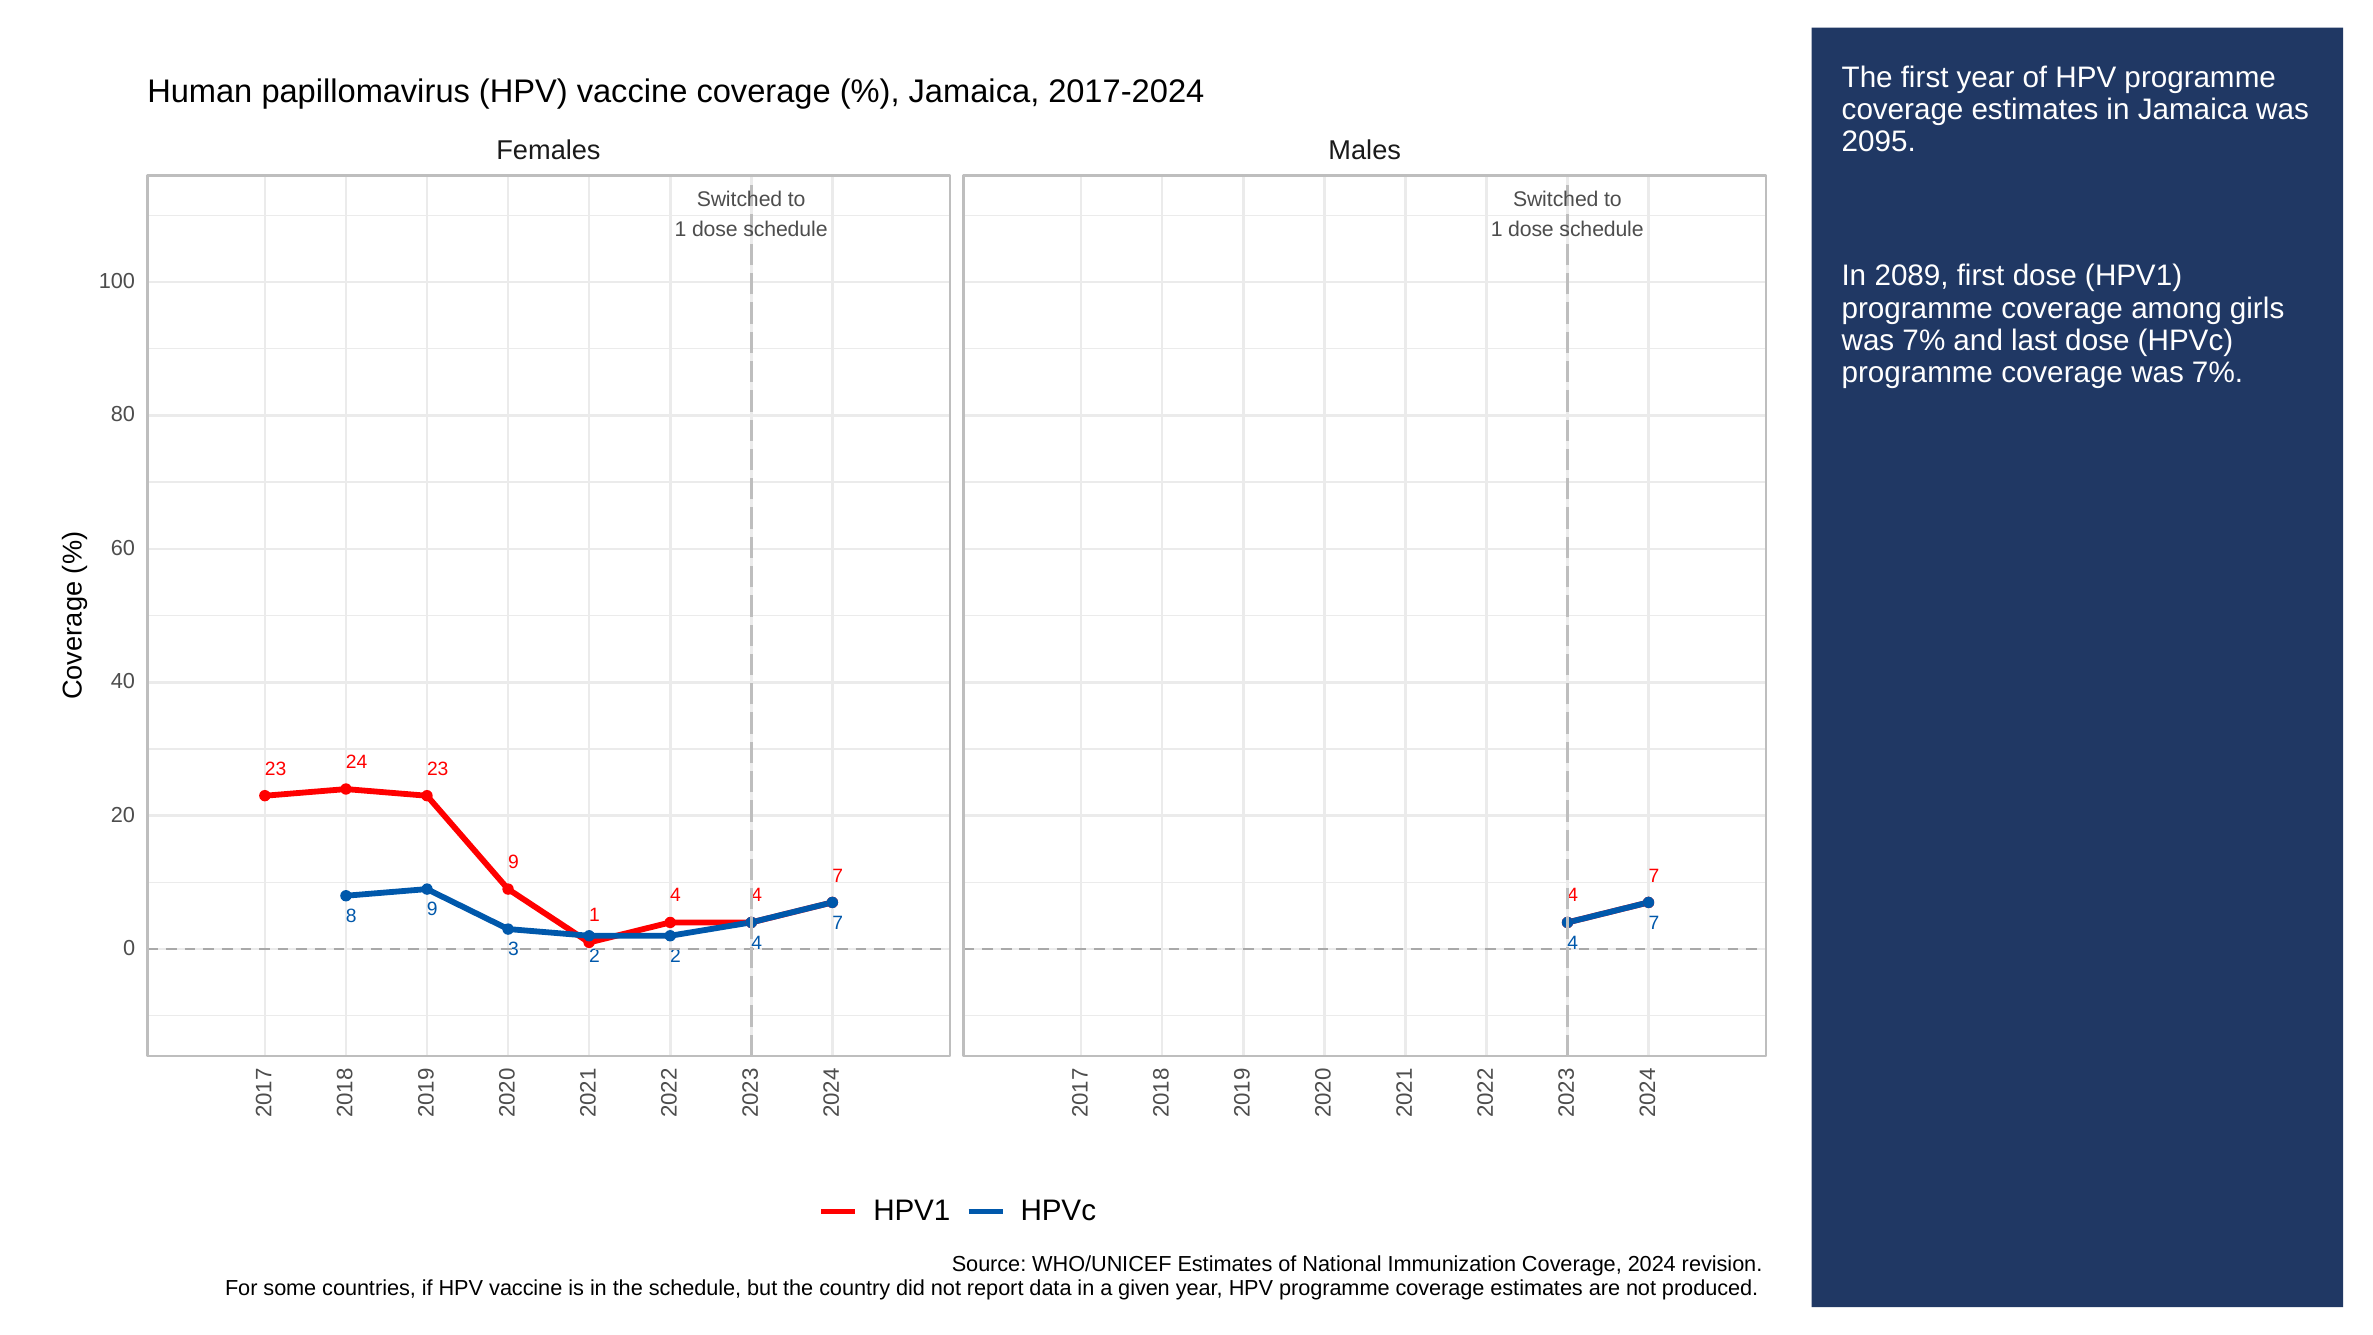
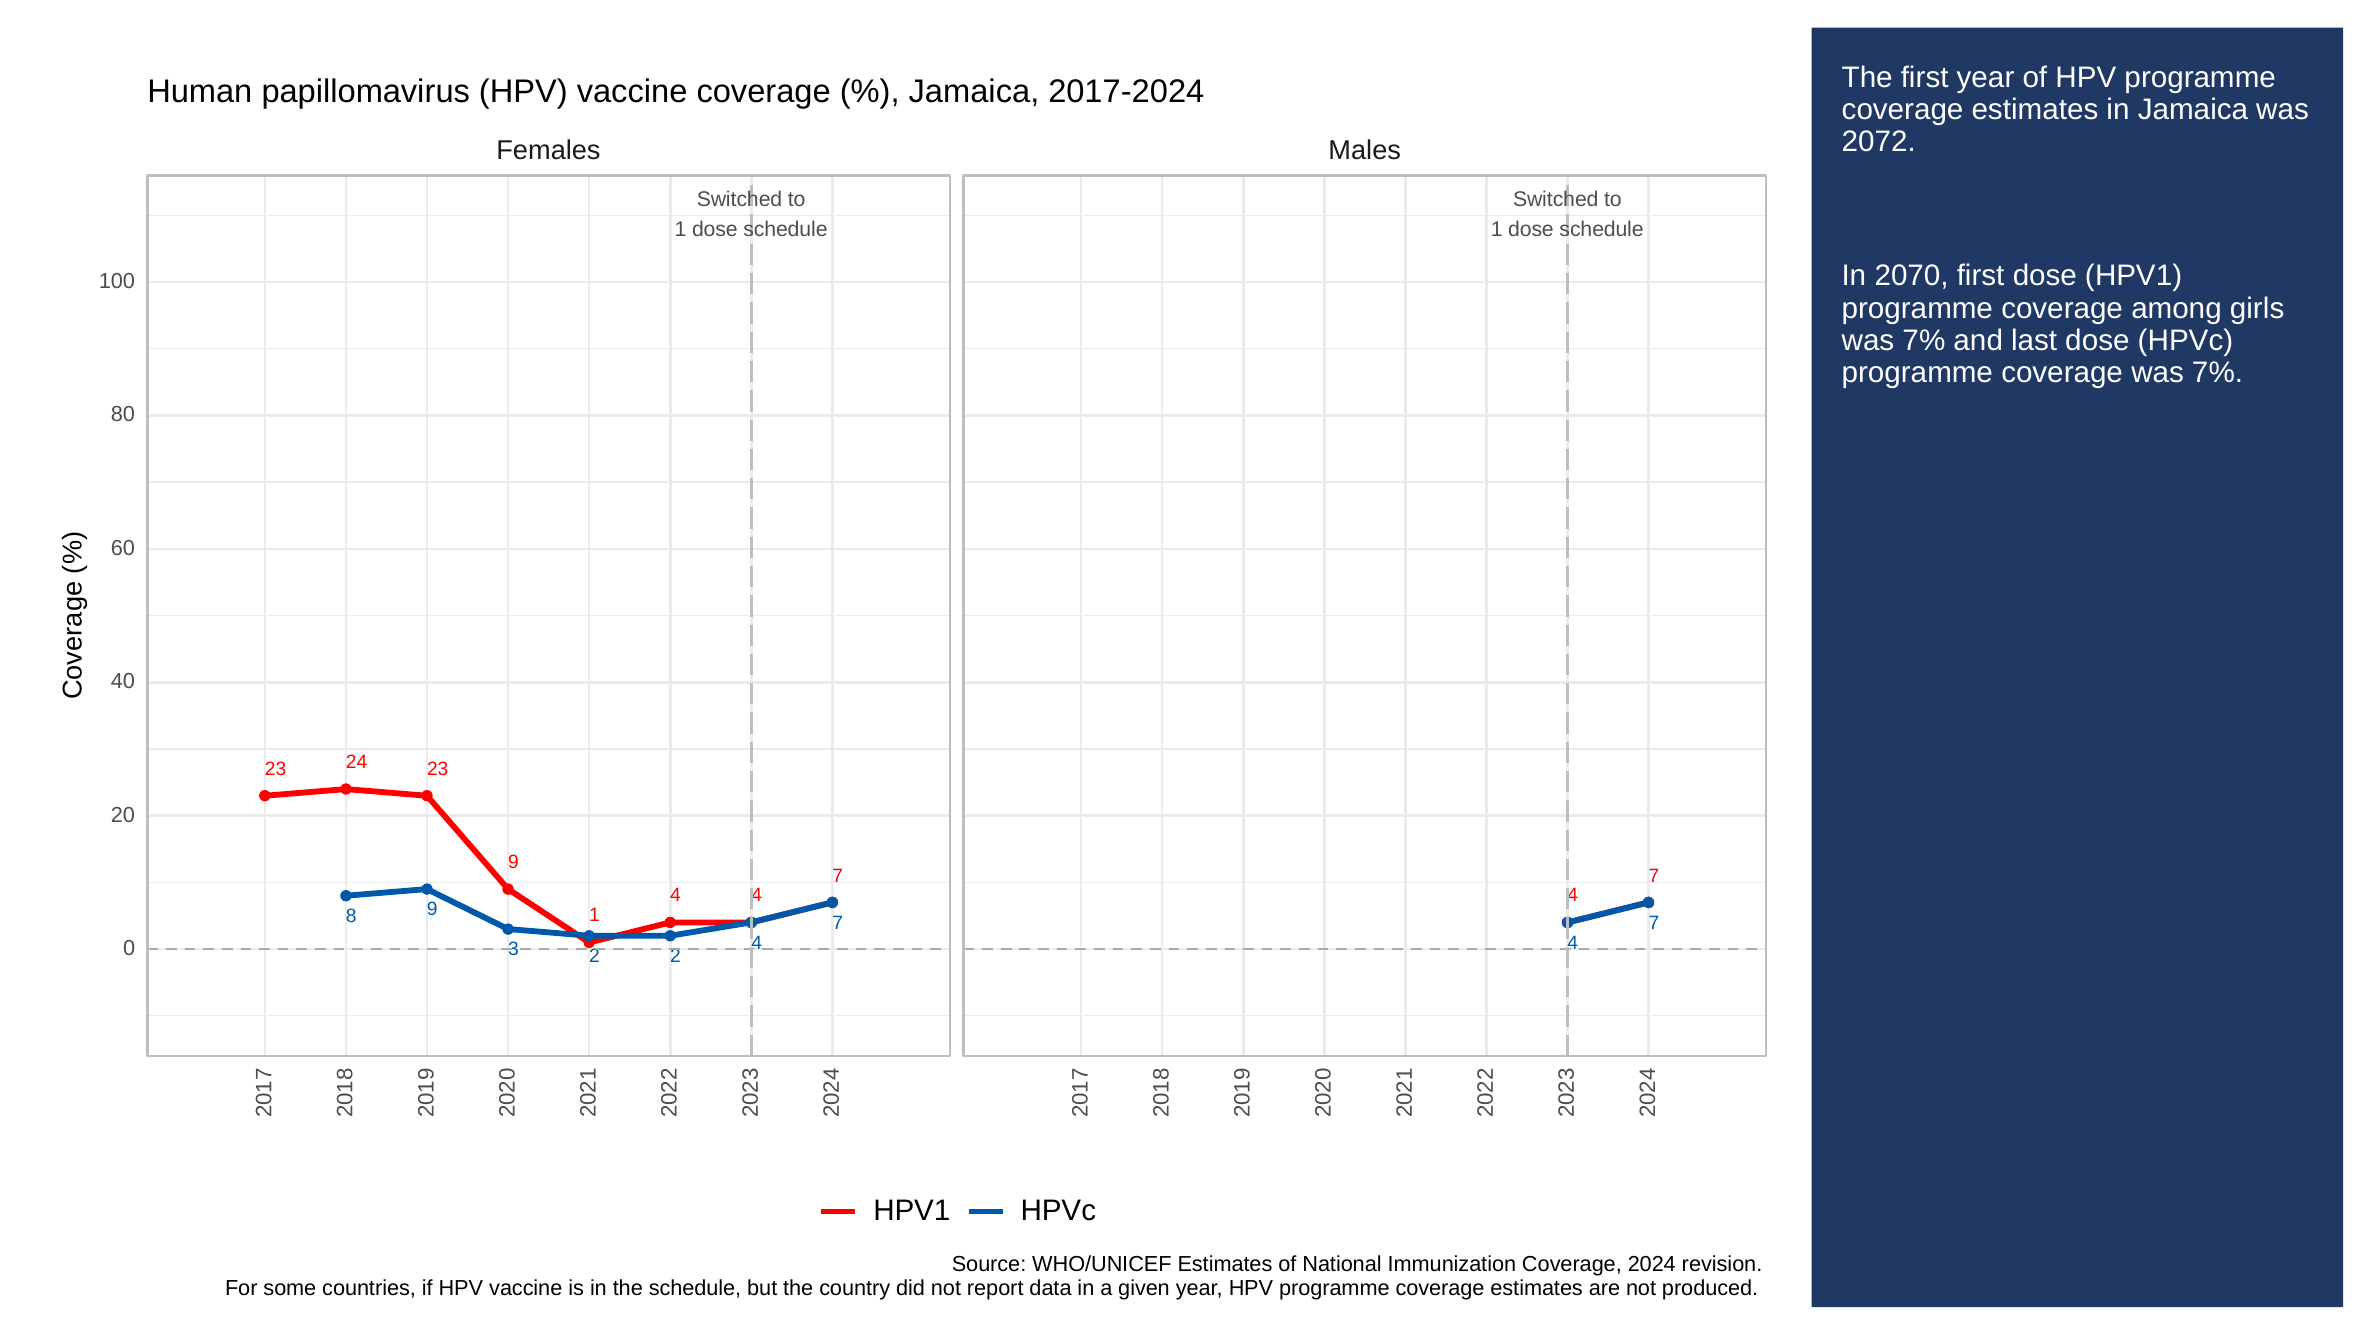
2095: 2095 -> 2072
2089: 2089 -> 2070
